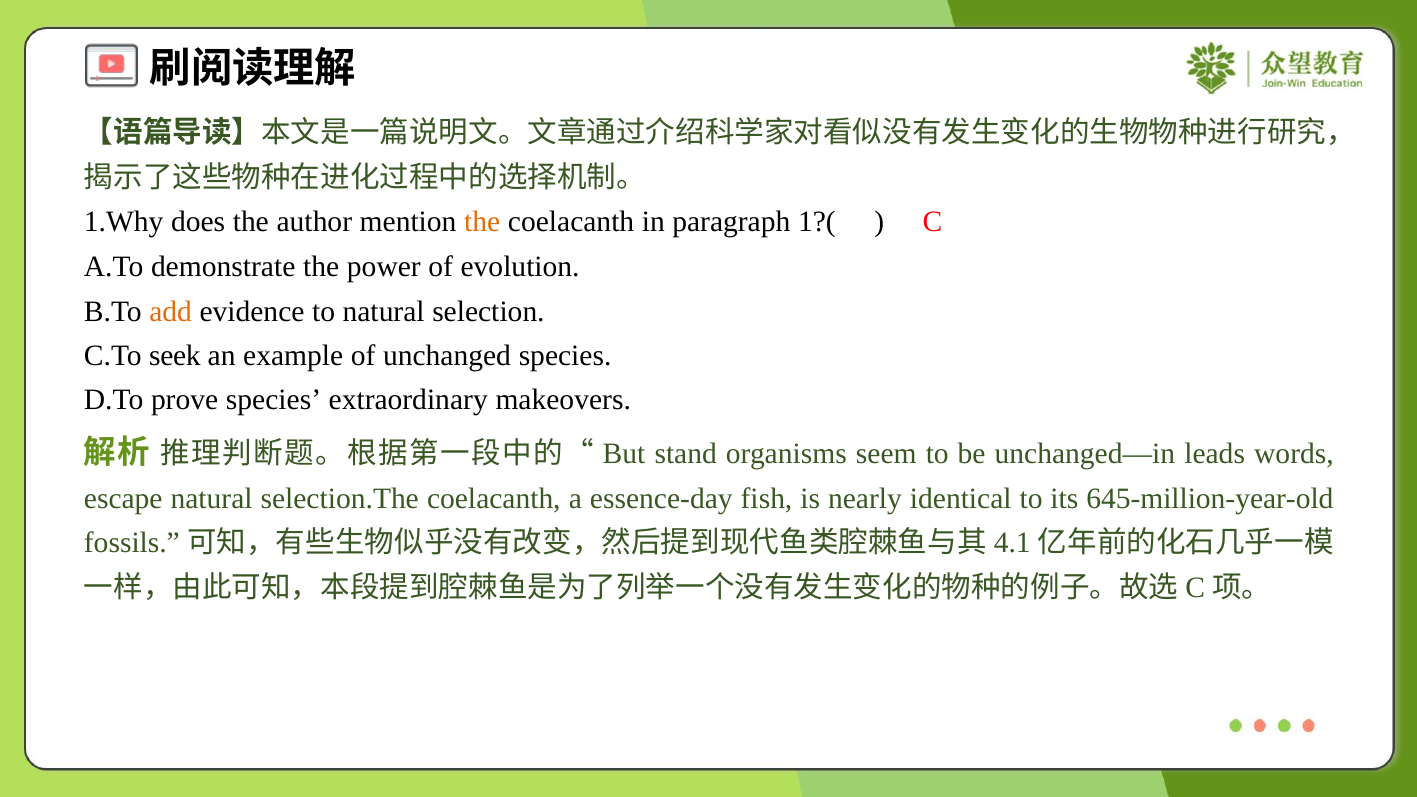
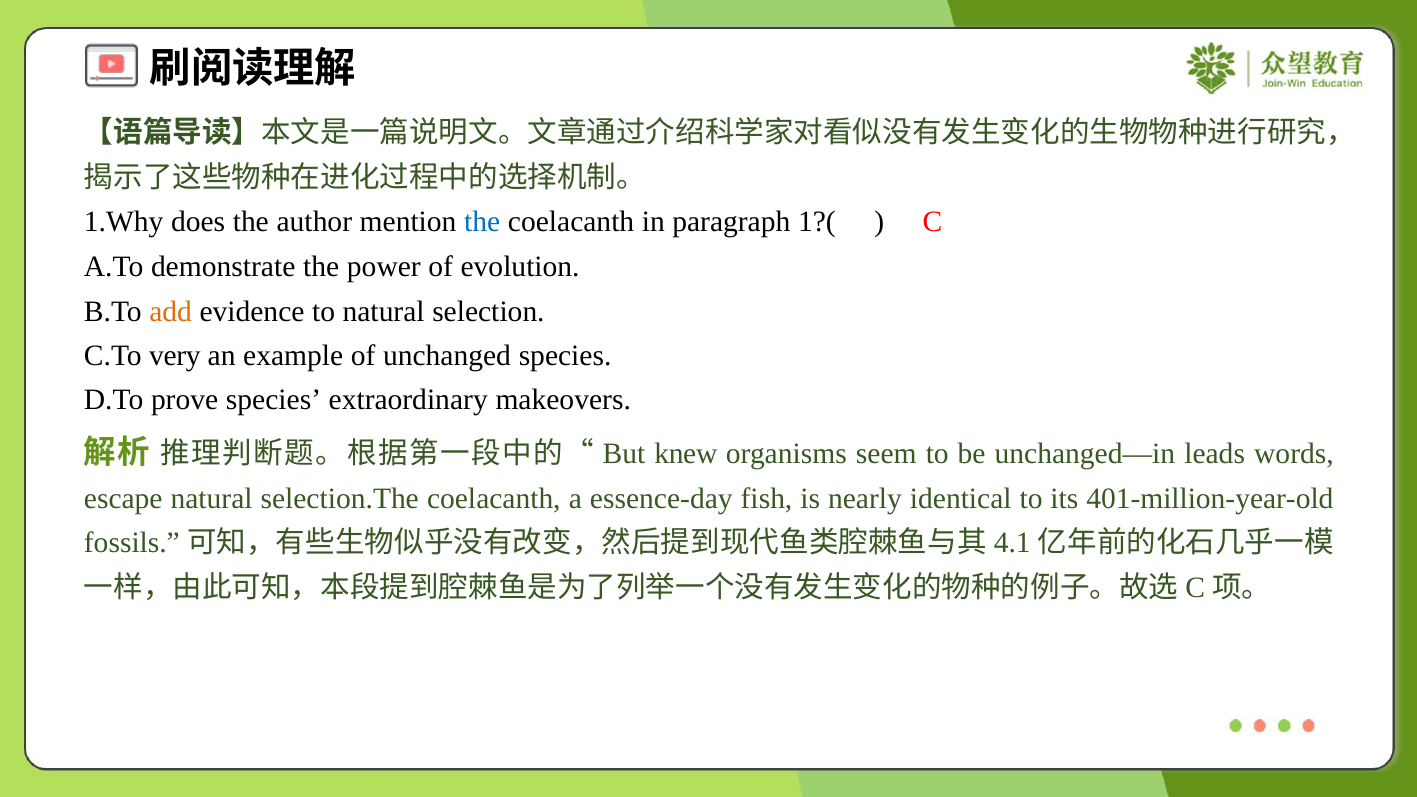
the at (482, 222) colour: orange -> blue
seek: seek -> very
stand: stand -> knew
645-million-year-old: 645-million-year-old -> 401-million-year-old
